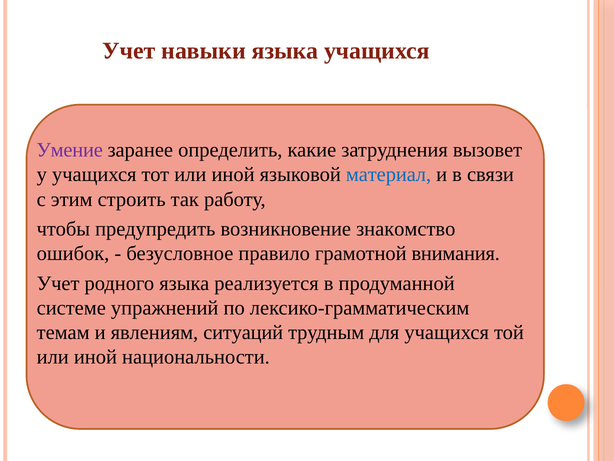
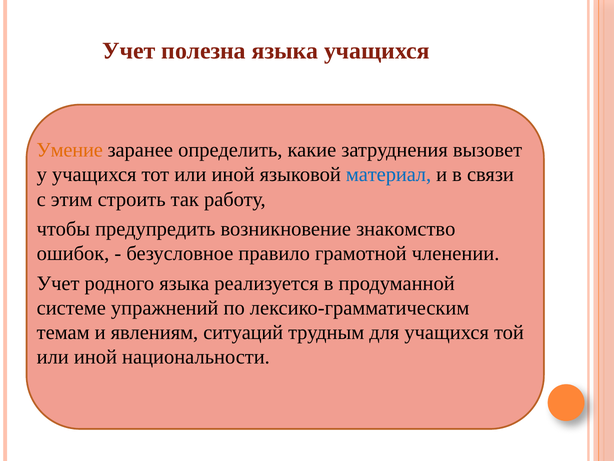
навыки: навыки -> полезна
Умение colour: purple -> orange
внимания: внимания -> членении
